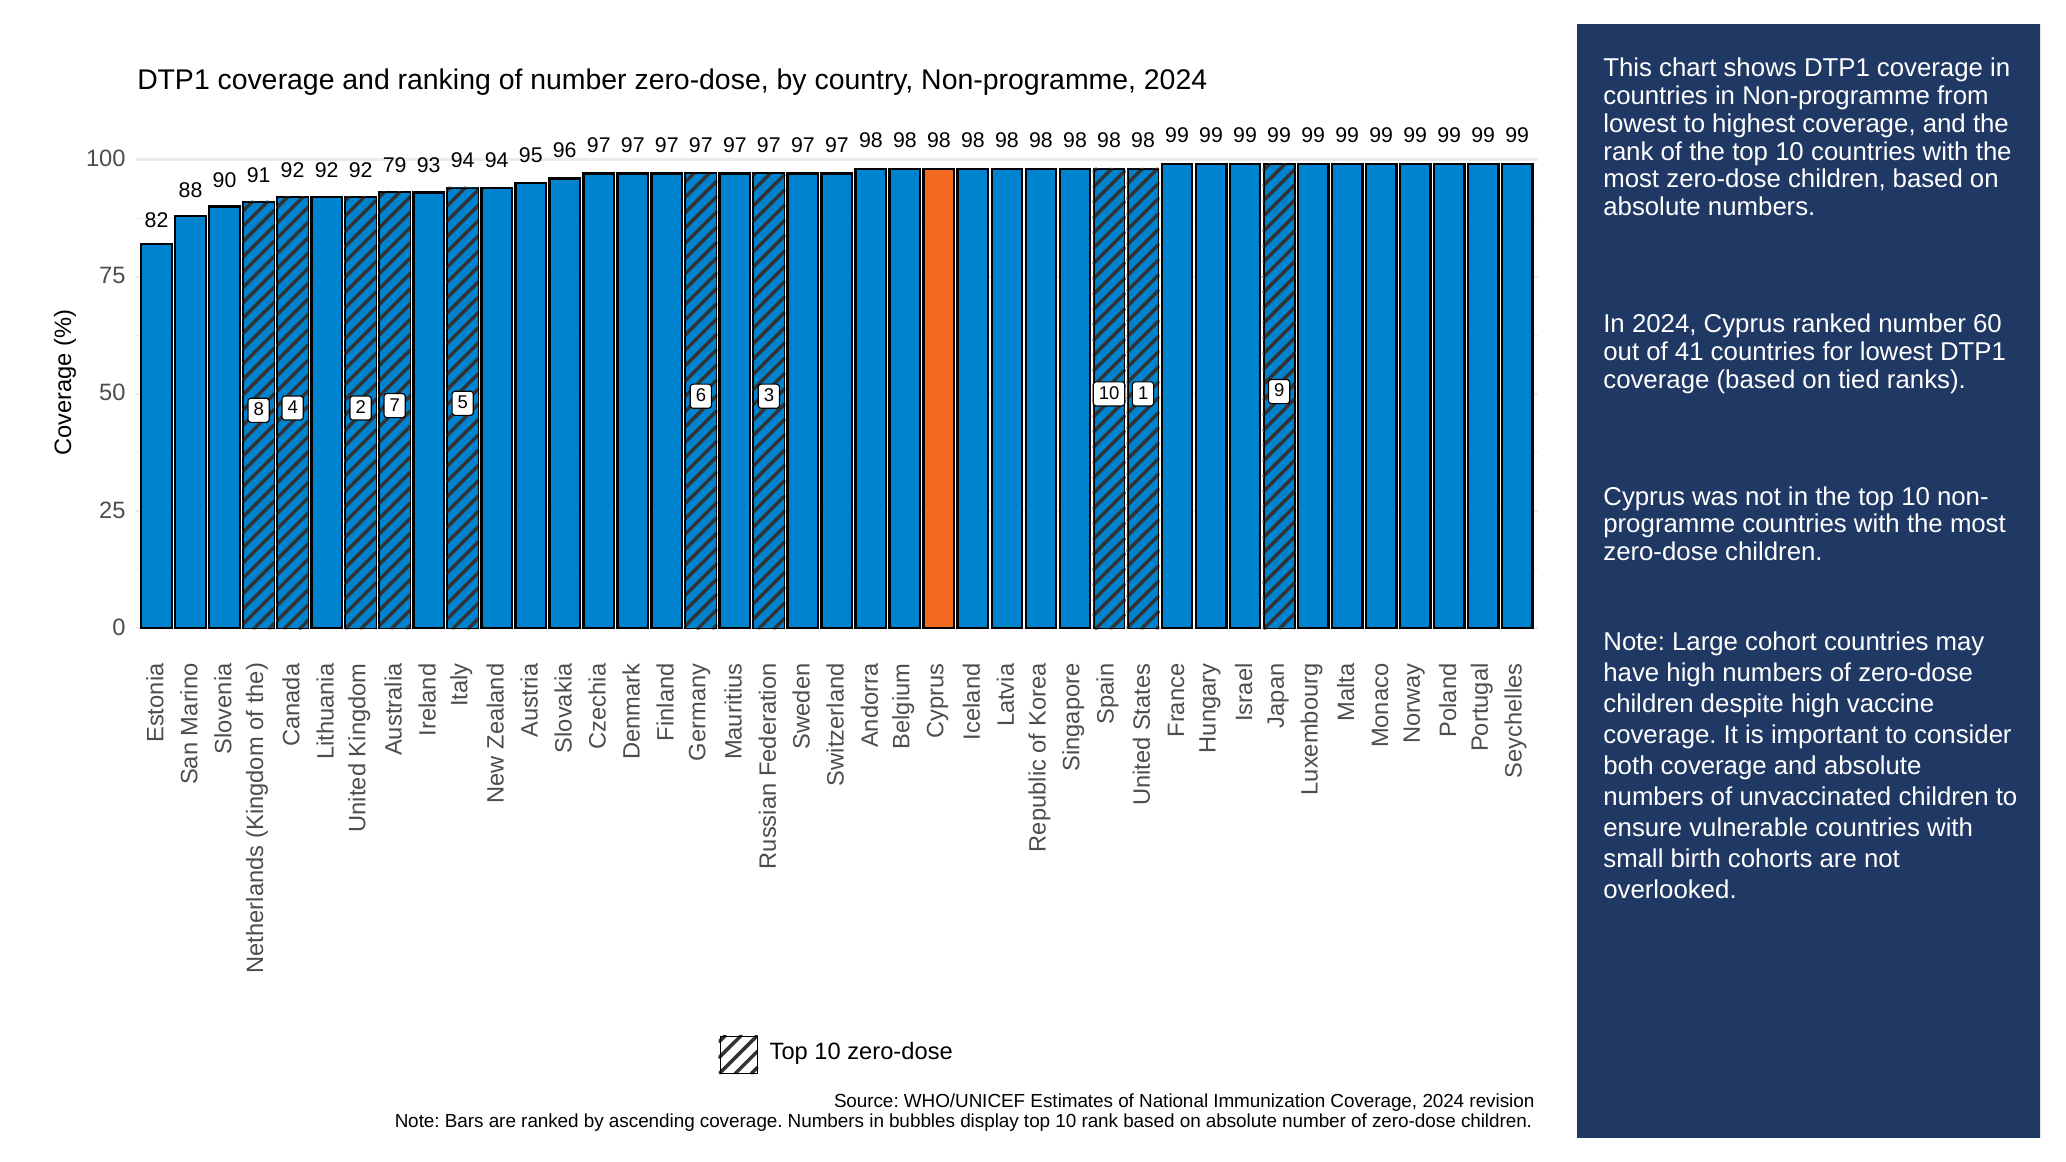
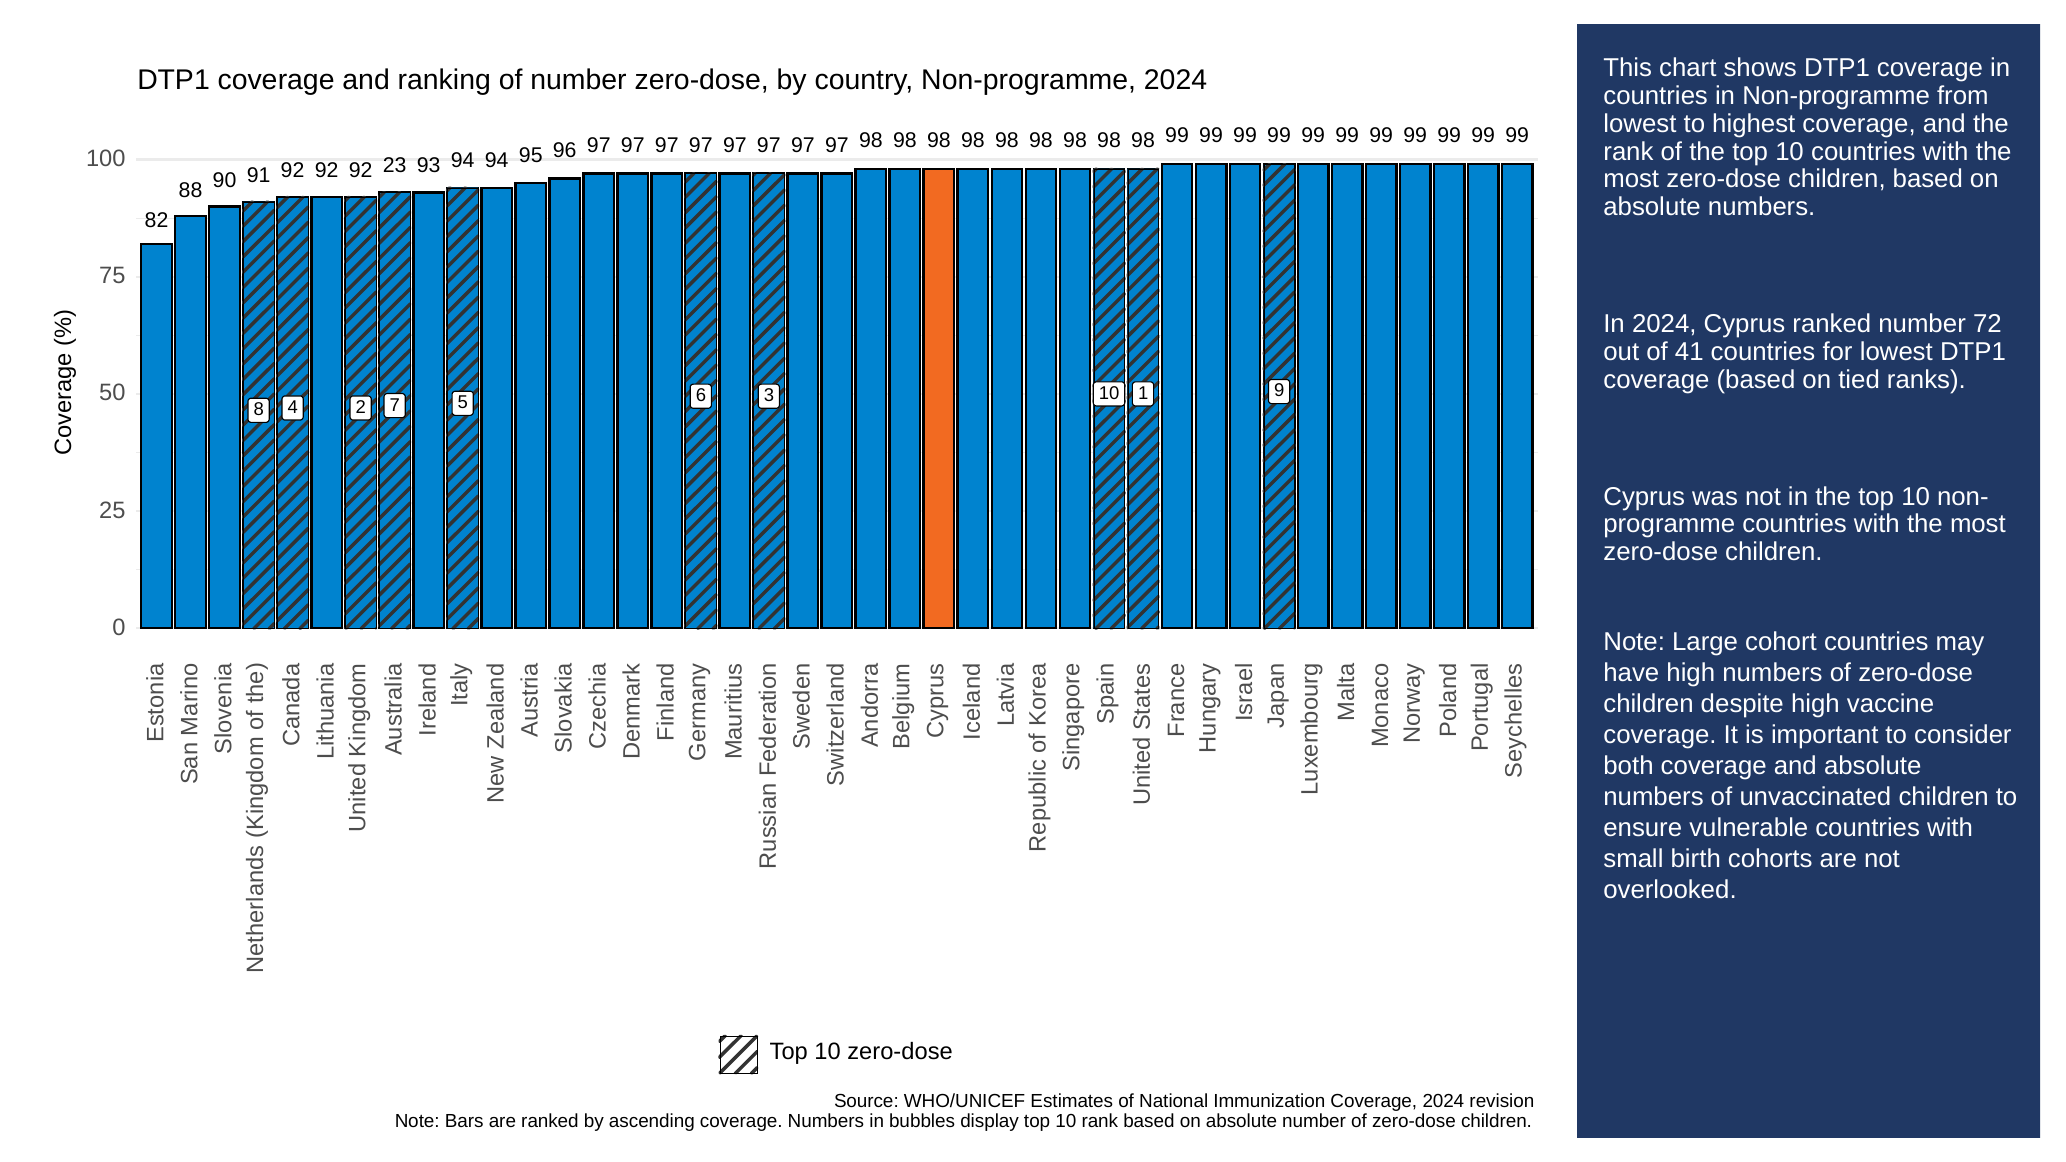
79: 79 -> 23
60: 60 -> 72
